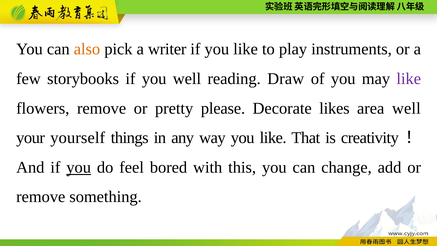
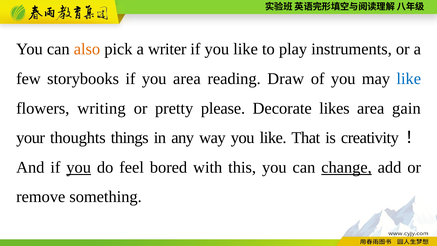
you well: well -> area
like at (409, 79) colour: purple -> blue
flowers remove: remove -> writing
area well: well -> gain
yourself: yourself -> thoughts
change underline: none -> present
